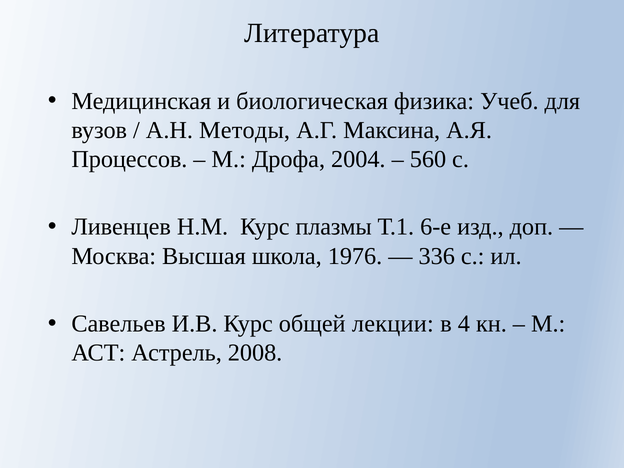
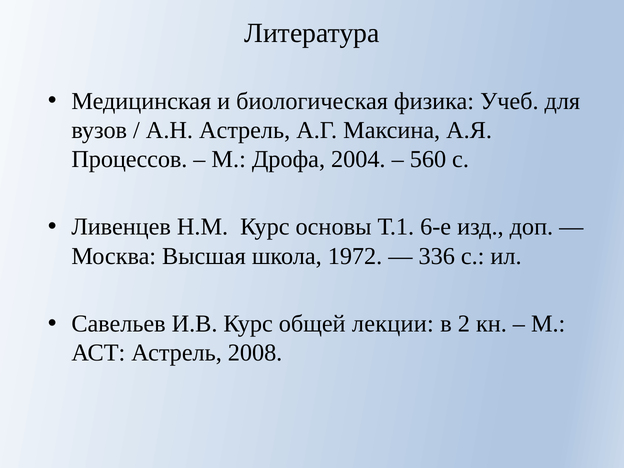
А.Н Методы: Методы -> Астрель
плазмы: плазмы -> основы
1976: 1976 -> 1972
4: 4 -> 2
